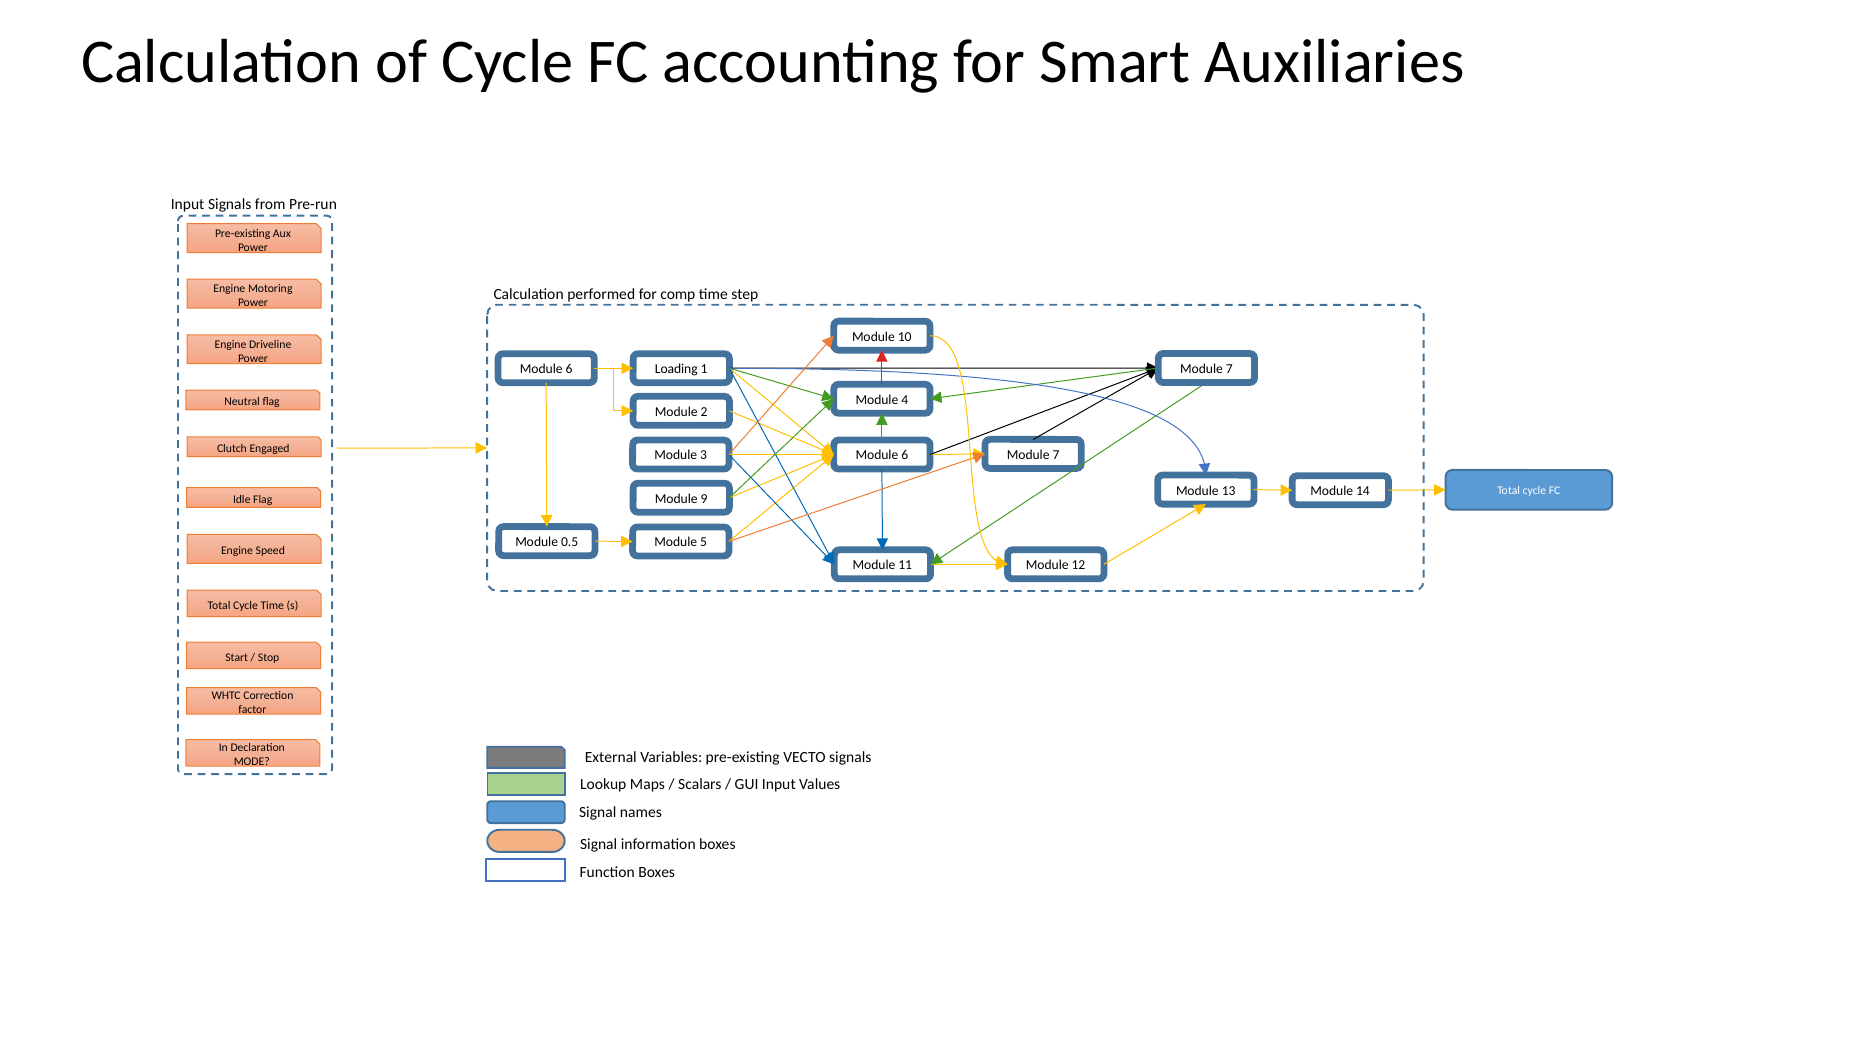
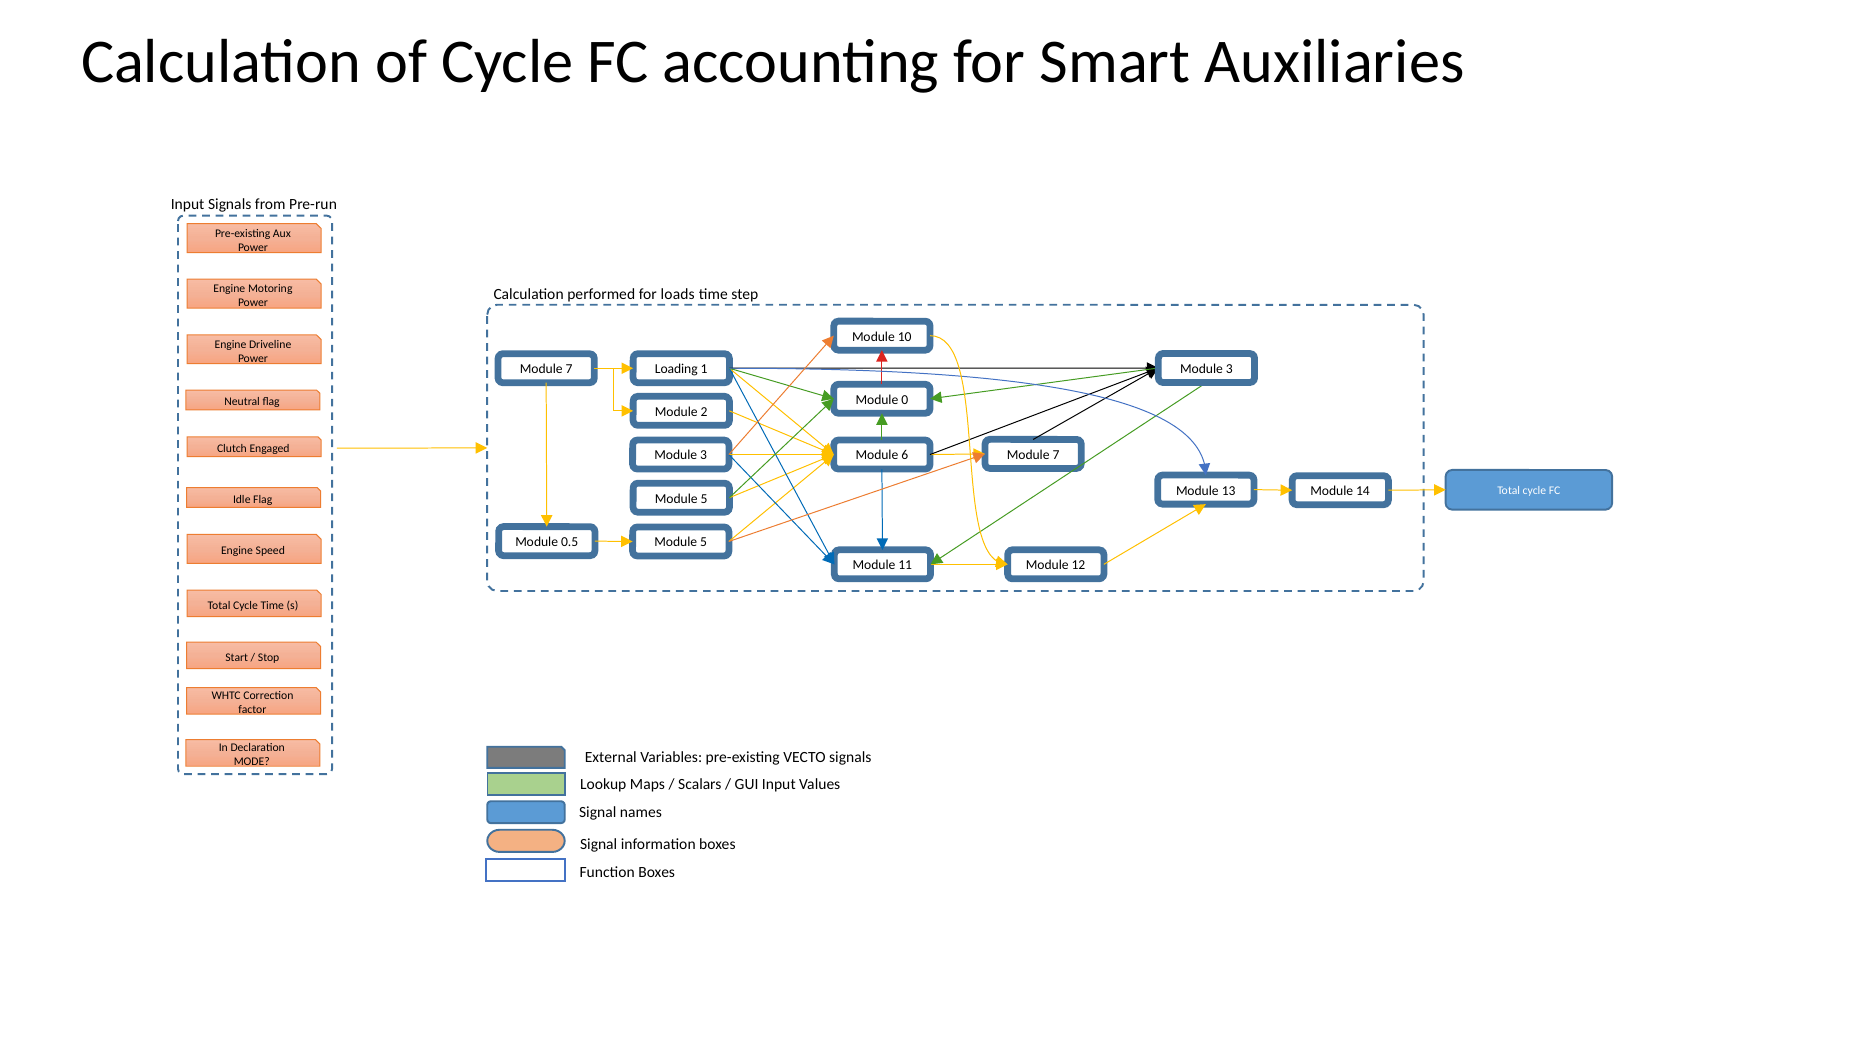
comp: comp -> loads
7 at (1229, 369): 7 -> 3
6 at (569, 369): 6 -> 7
4: 4 -> 0
9 at (704, 499): 9 -> 5
